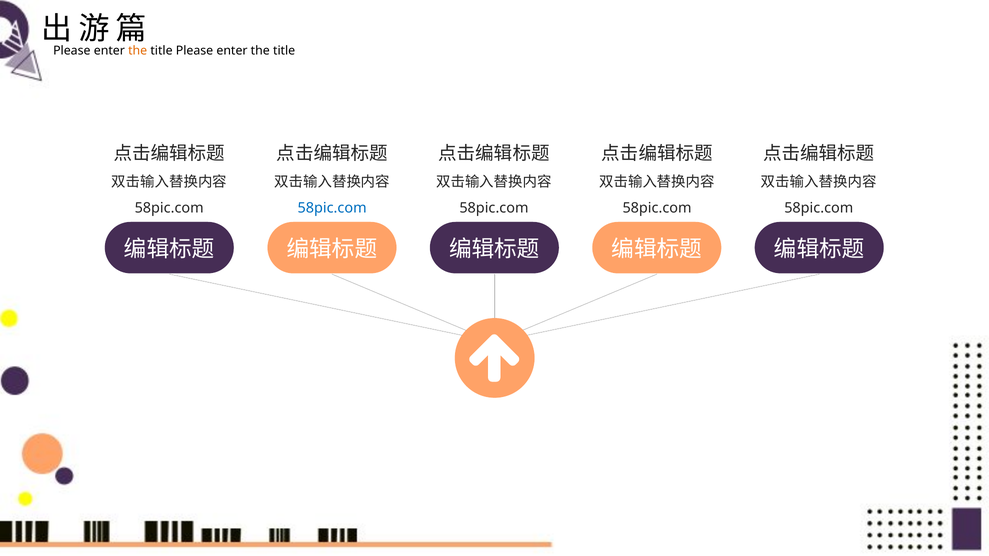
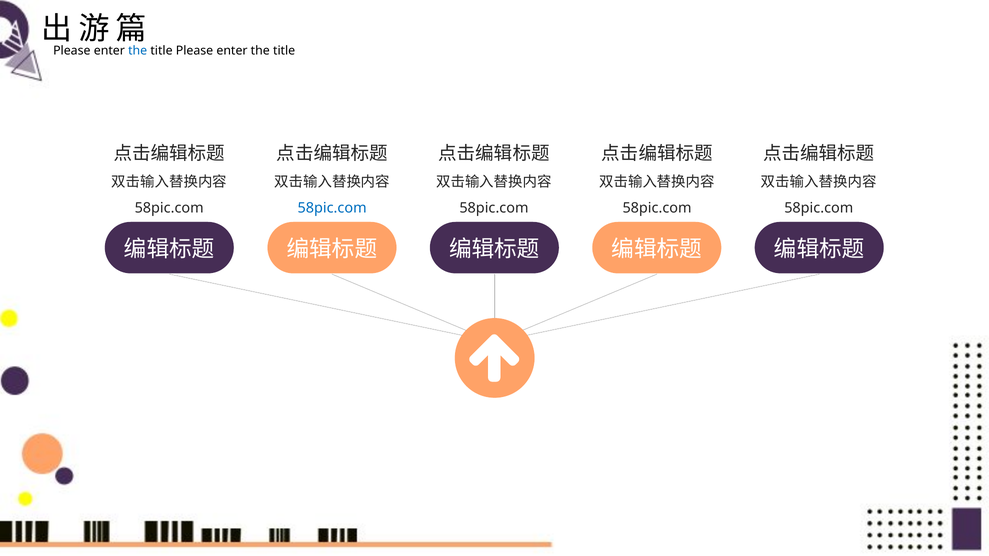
the at (138, 51) colour: orange -> blue
